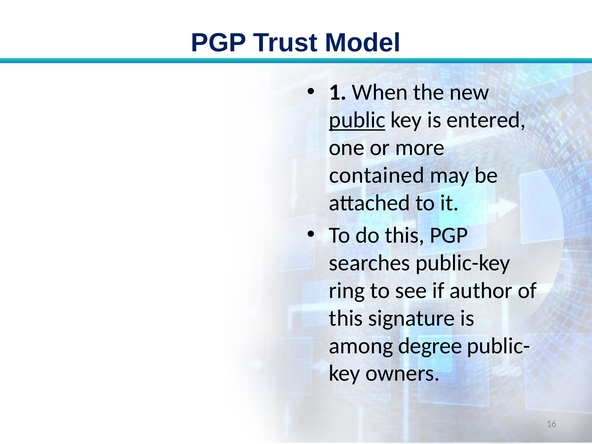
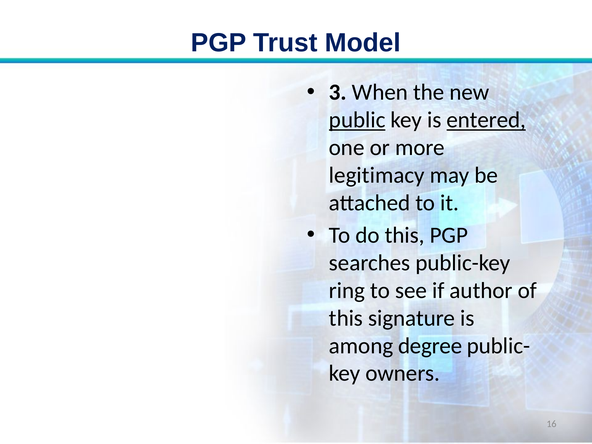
1: 1 -> 3
entered underline: none -> present
contained: contained -> legitimacy
